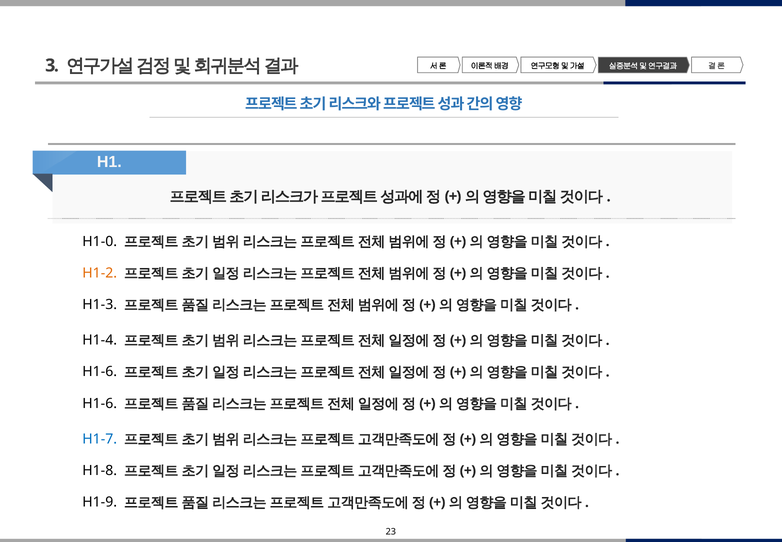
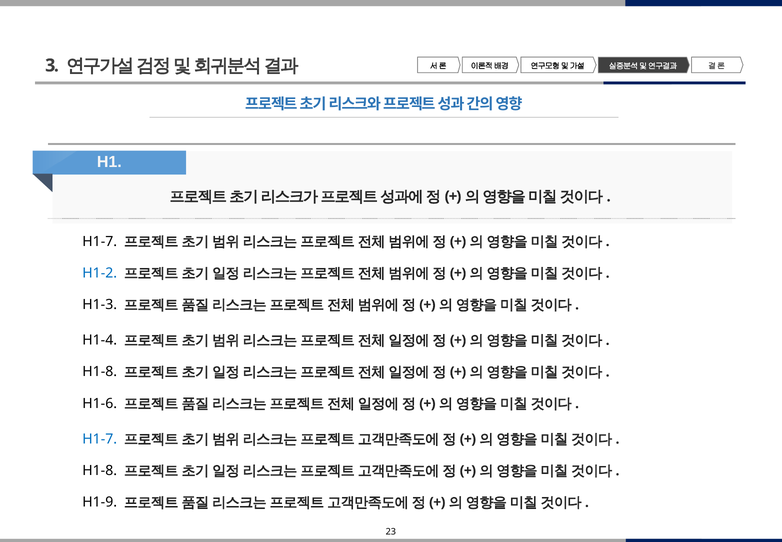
H1-0 at (100, 241): H1-0 -> H1-7
H1-2 colour: orange -> blue
H1-6 at (100, 371): H1-6 -> H1-8
